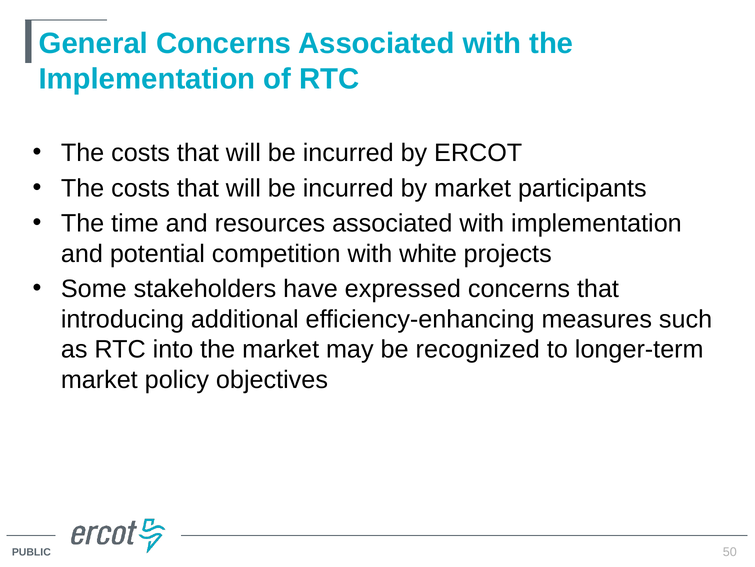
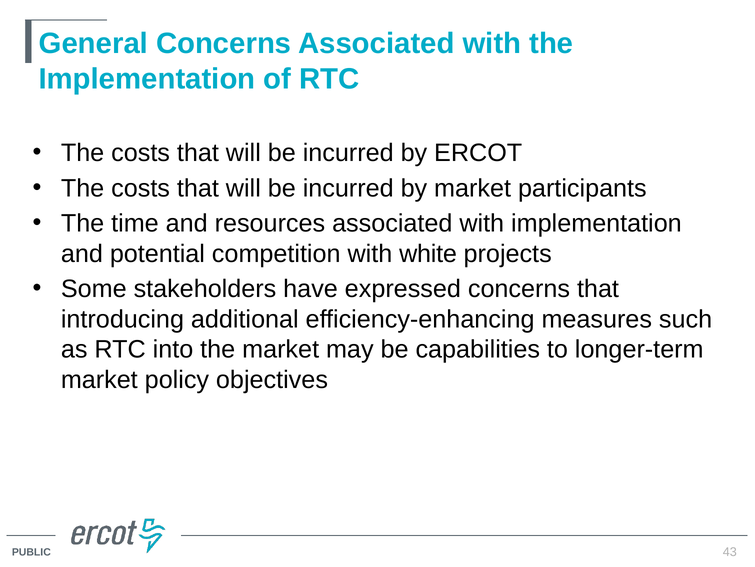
recognized: recognized -> capabilities
50: 50 -> 43
